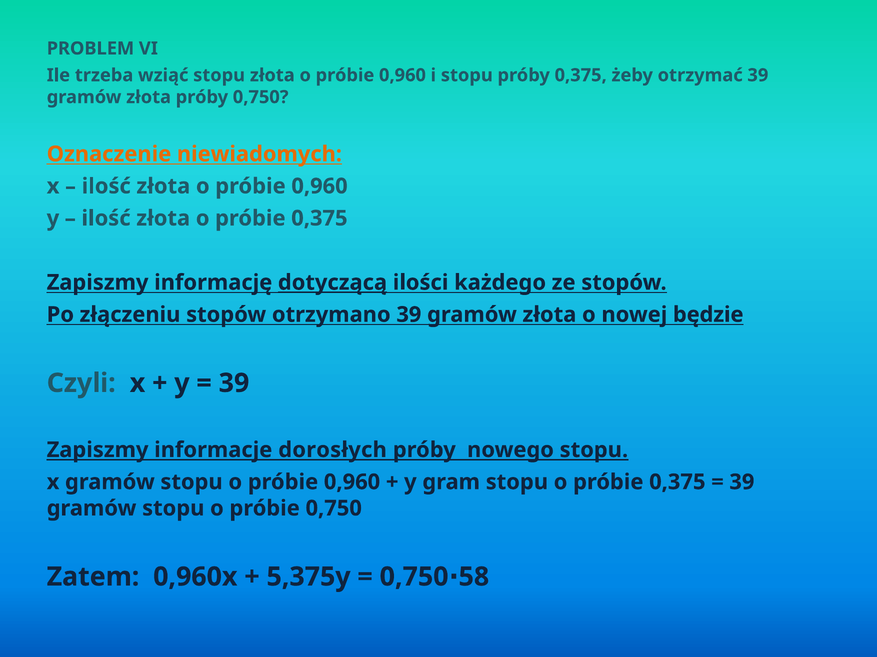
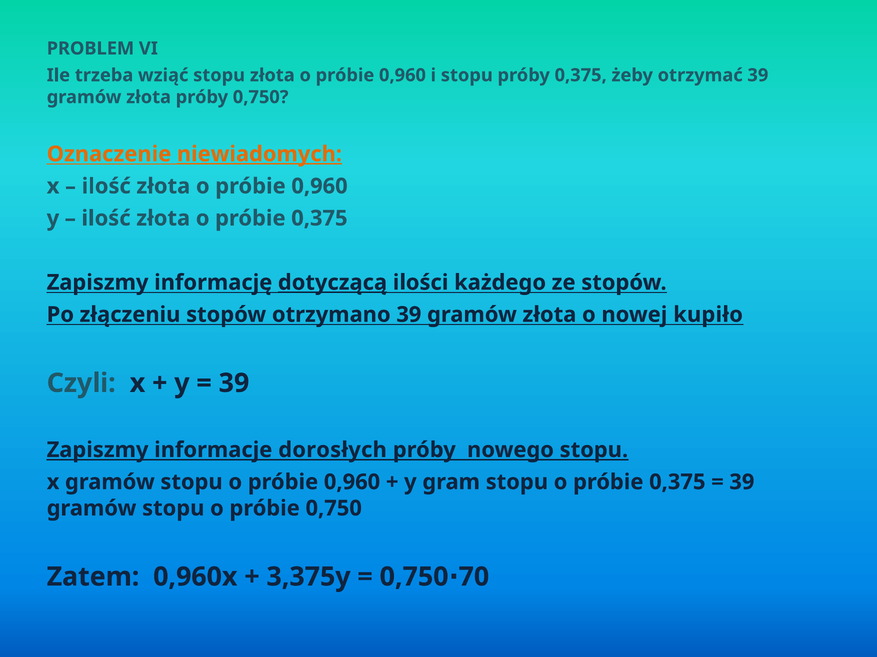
niewiadomych underline: none -> present
będzie: będzie -> kupiło
5,375y: 5,375y -> 3,375y
58: 58 -> 70
